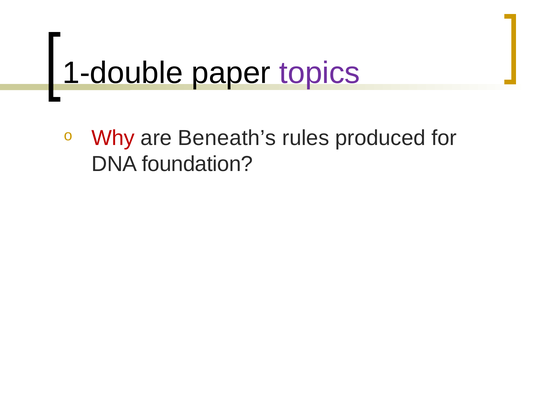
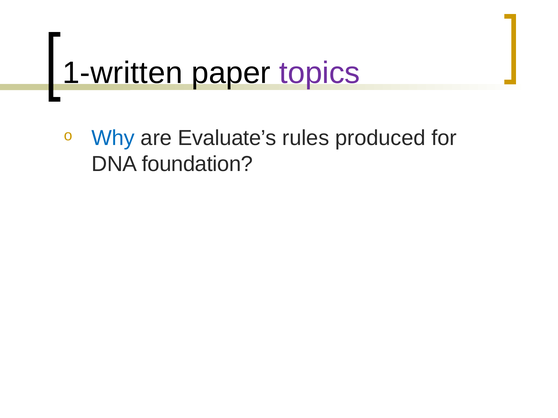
1-double: 1-double -> 1-written
Why colour: red -> blue
Beneath’s: Beneath’s -> Evaluate’s
